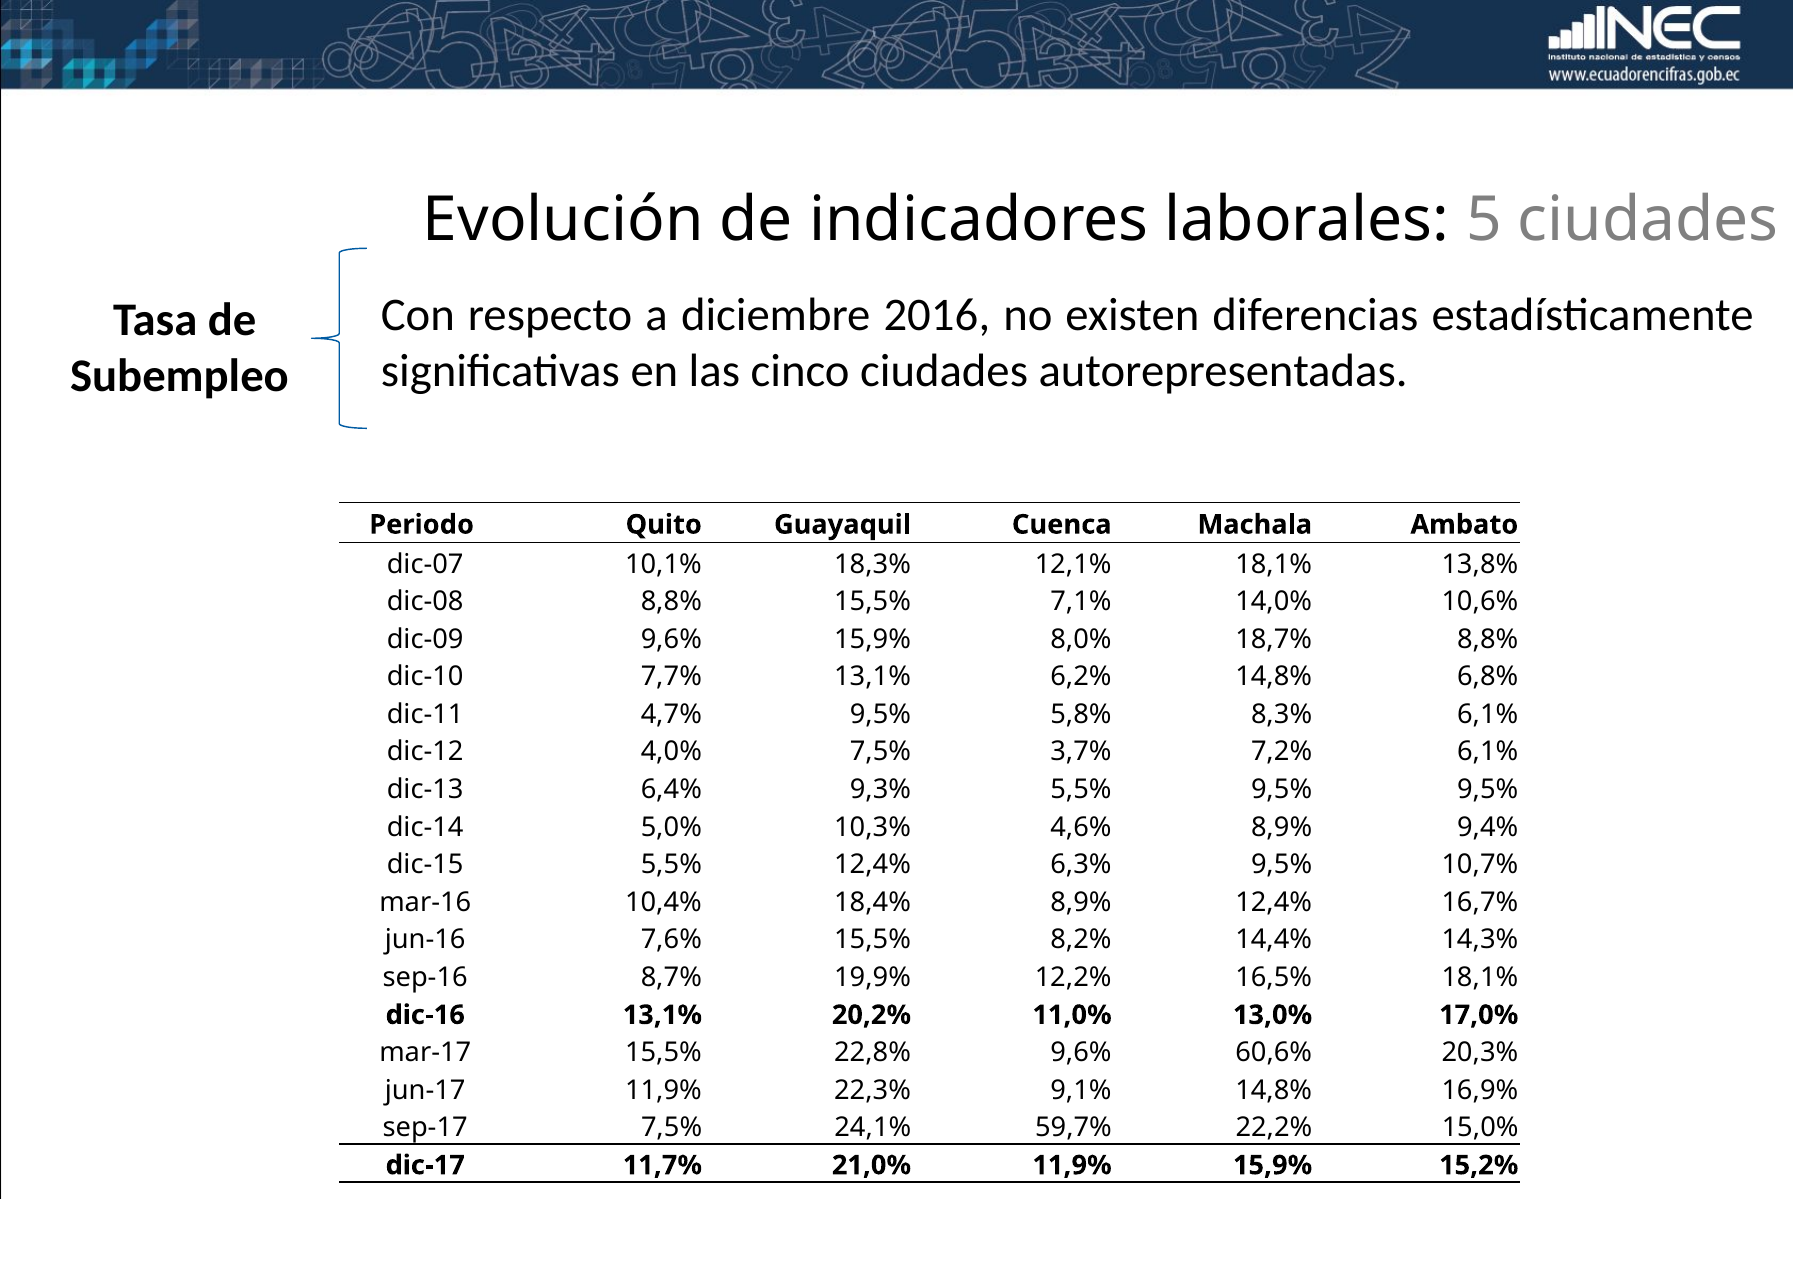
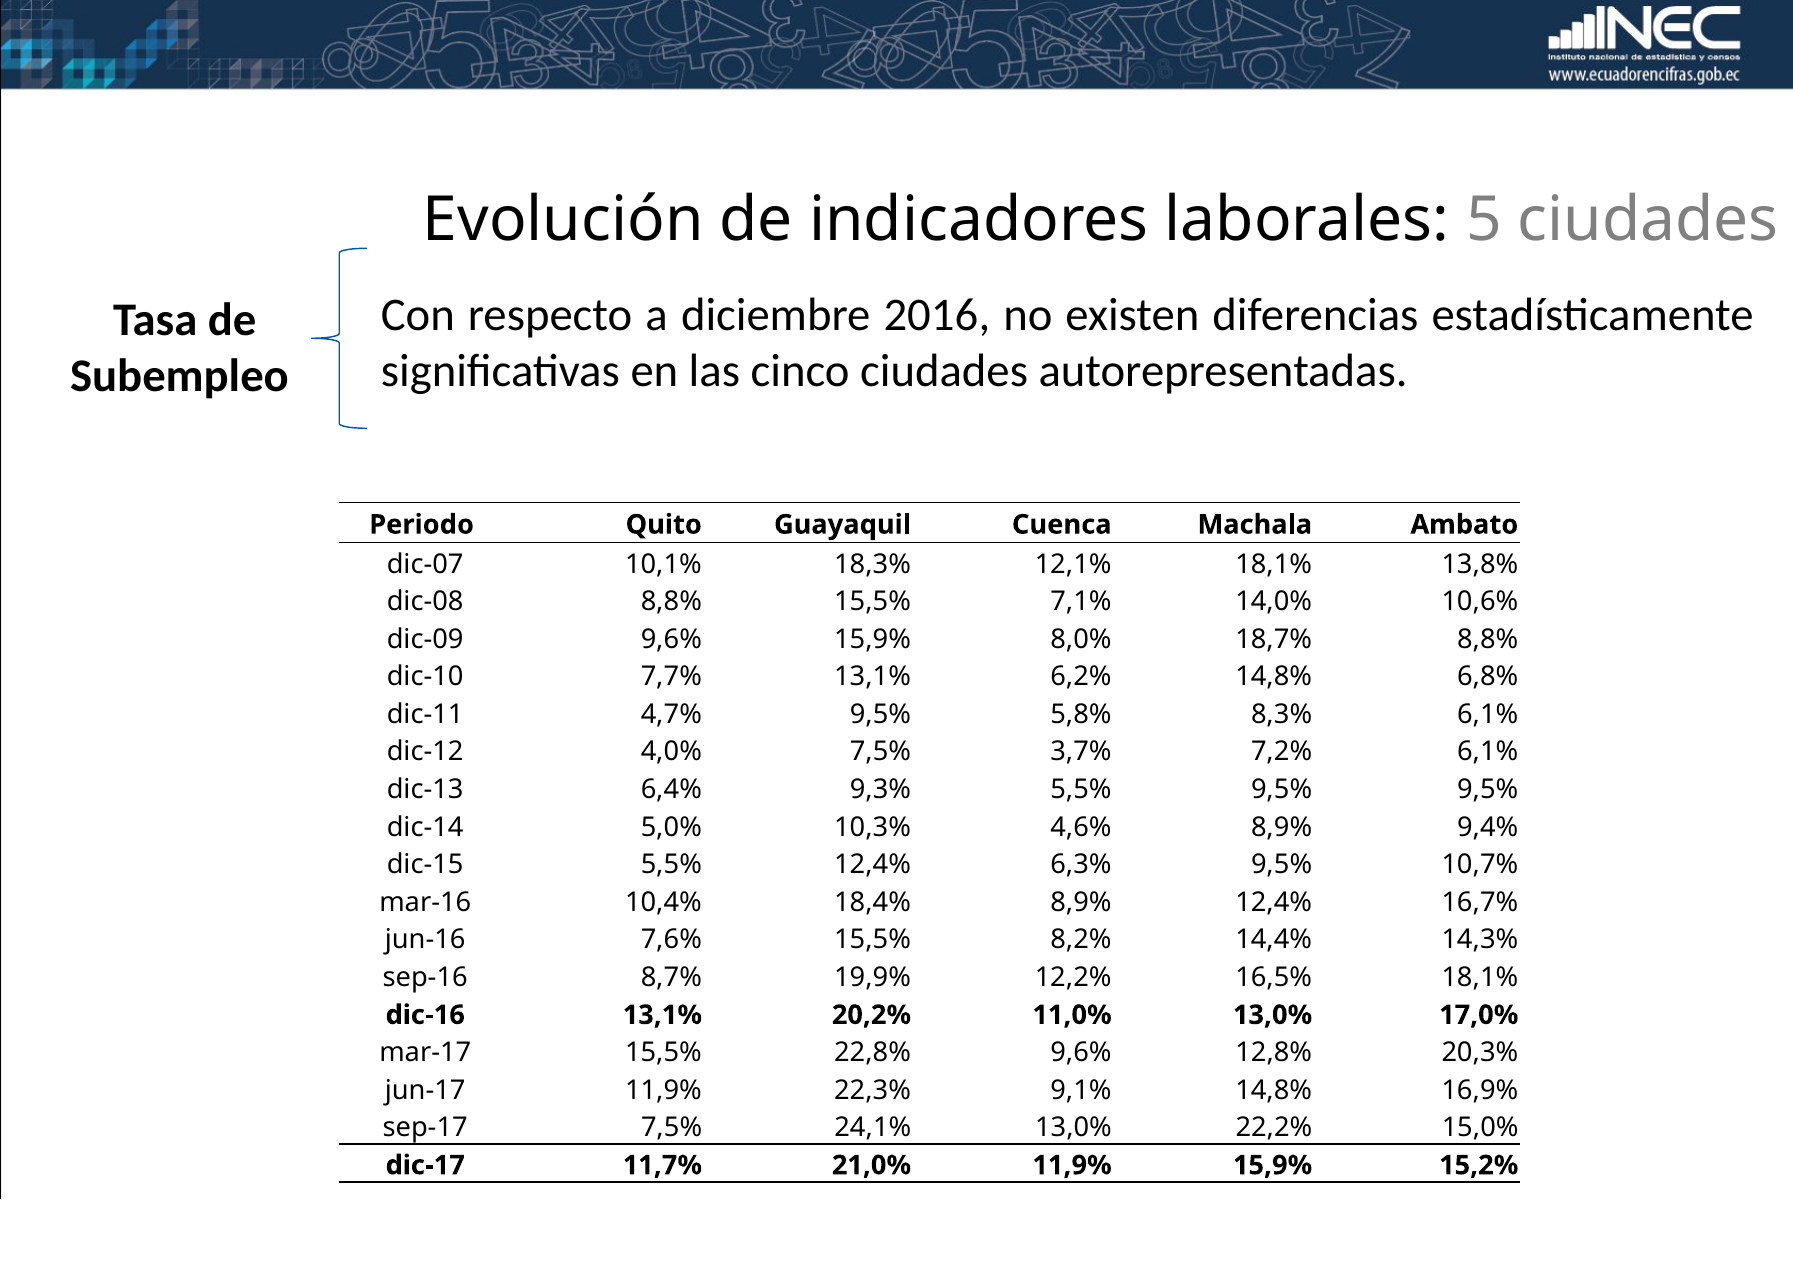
60,6%: 60,6% -> 12,8%
24,1% 59,7%: 59,7% -> 13,0%
